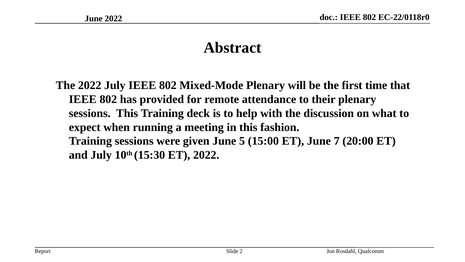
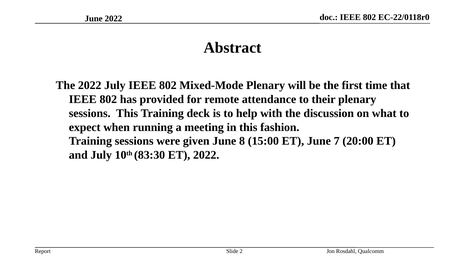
5: 5 -> 8
15:30: 15:30 -> 83:30
